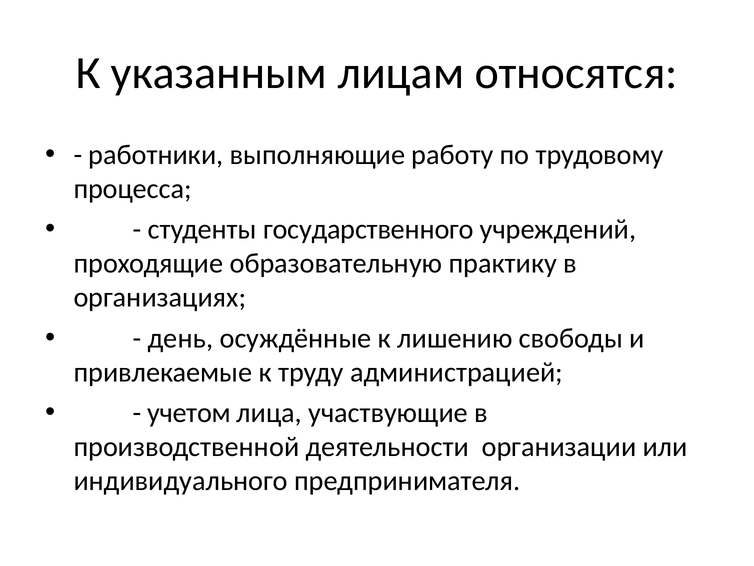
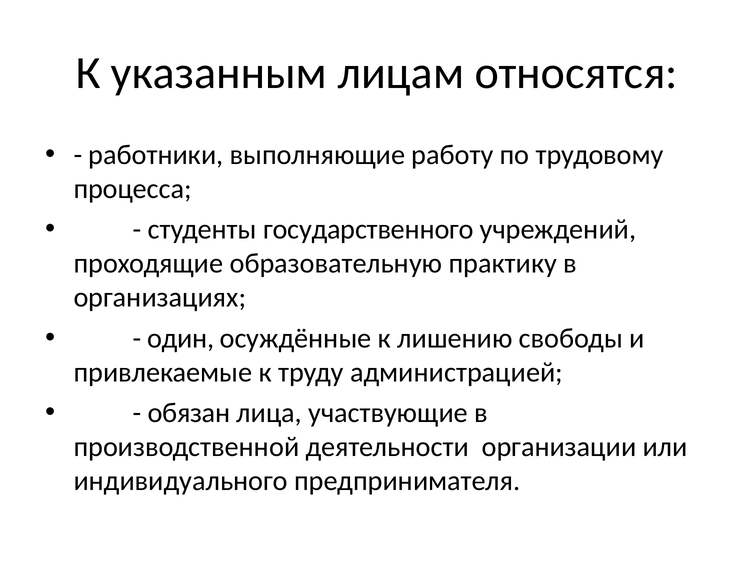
день: день -> один
учетом: учетом -> обязан
